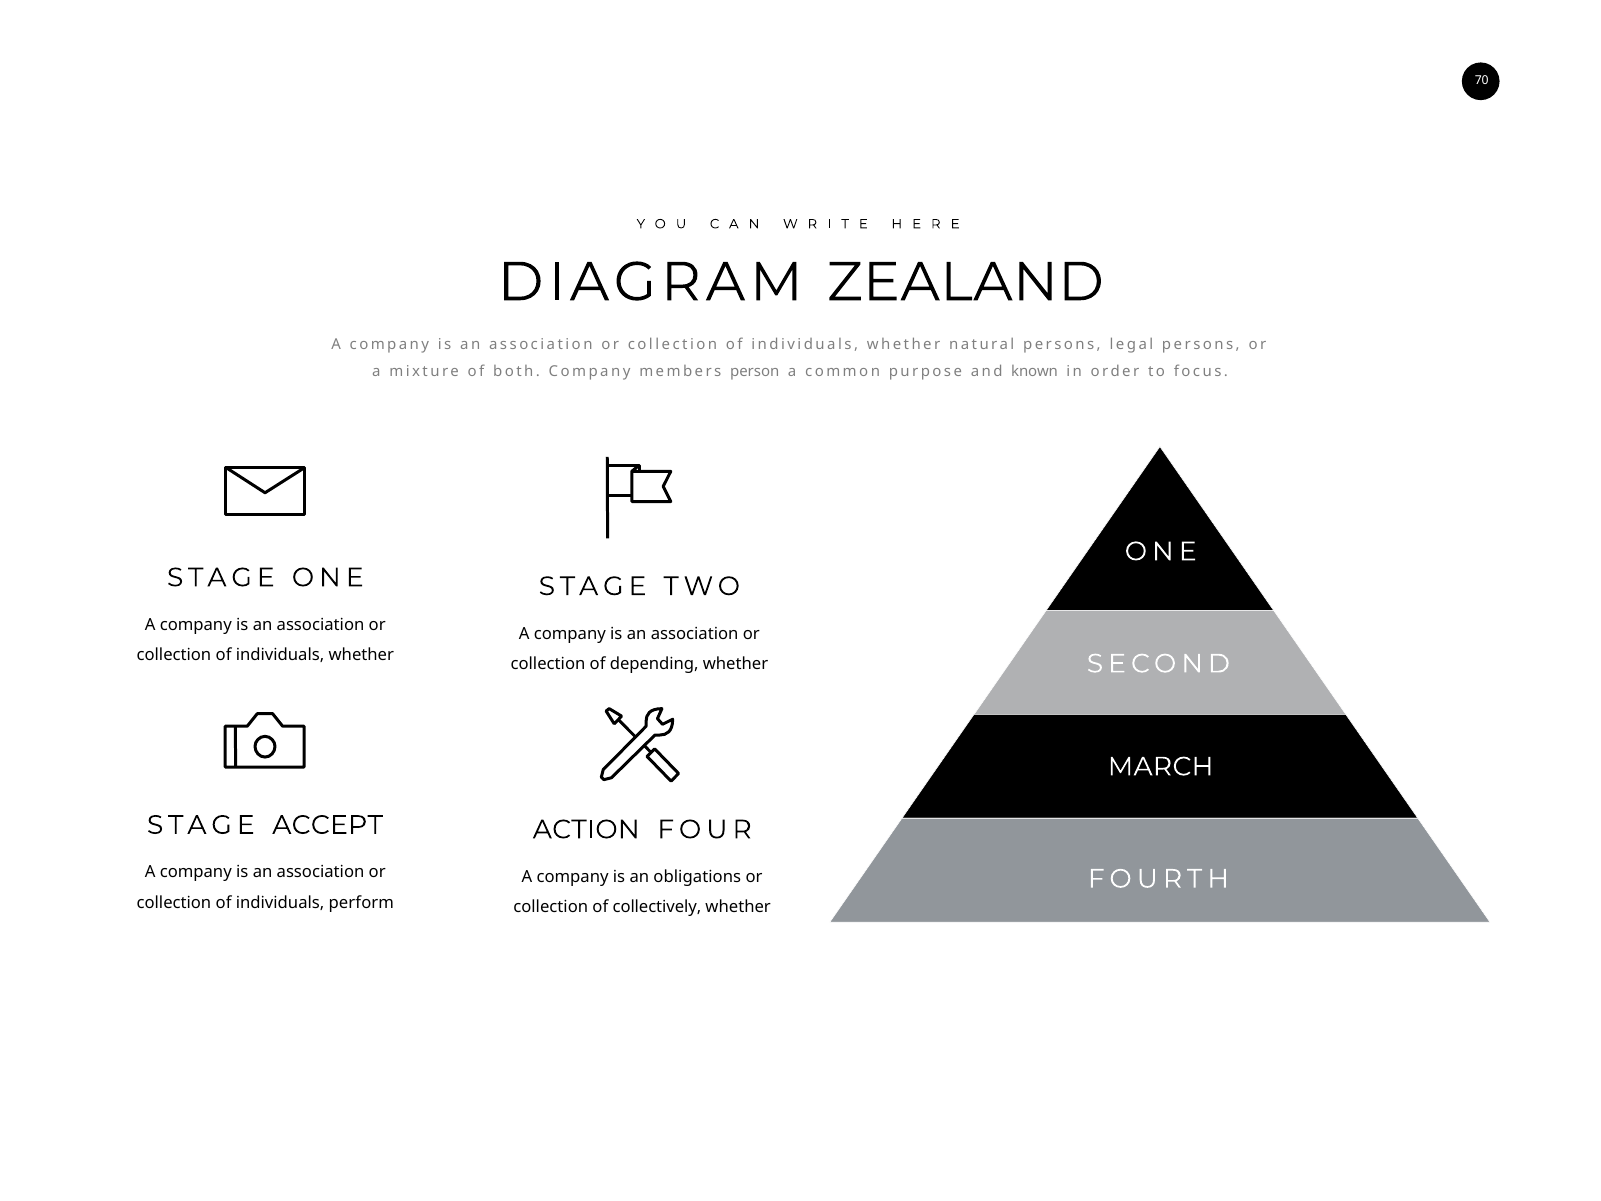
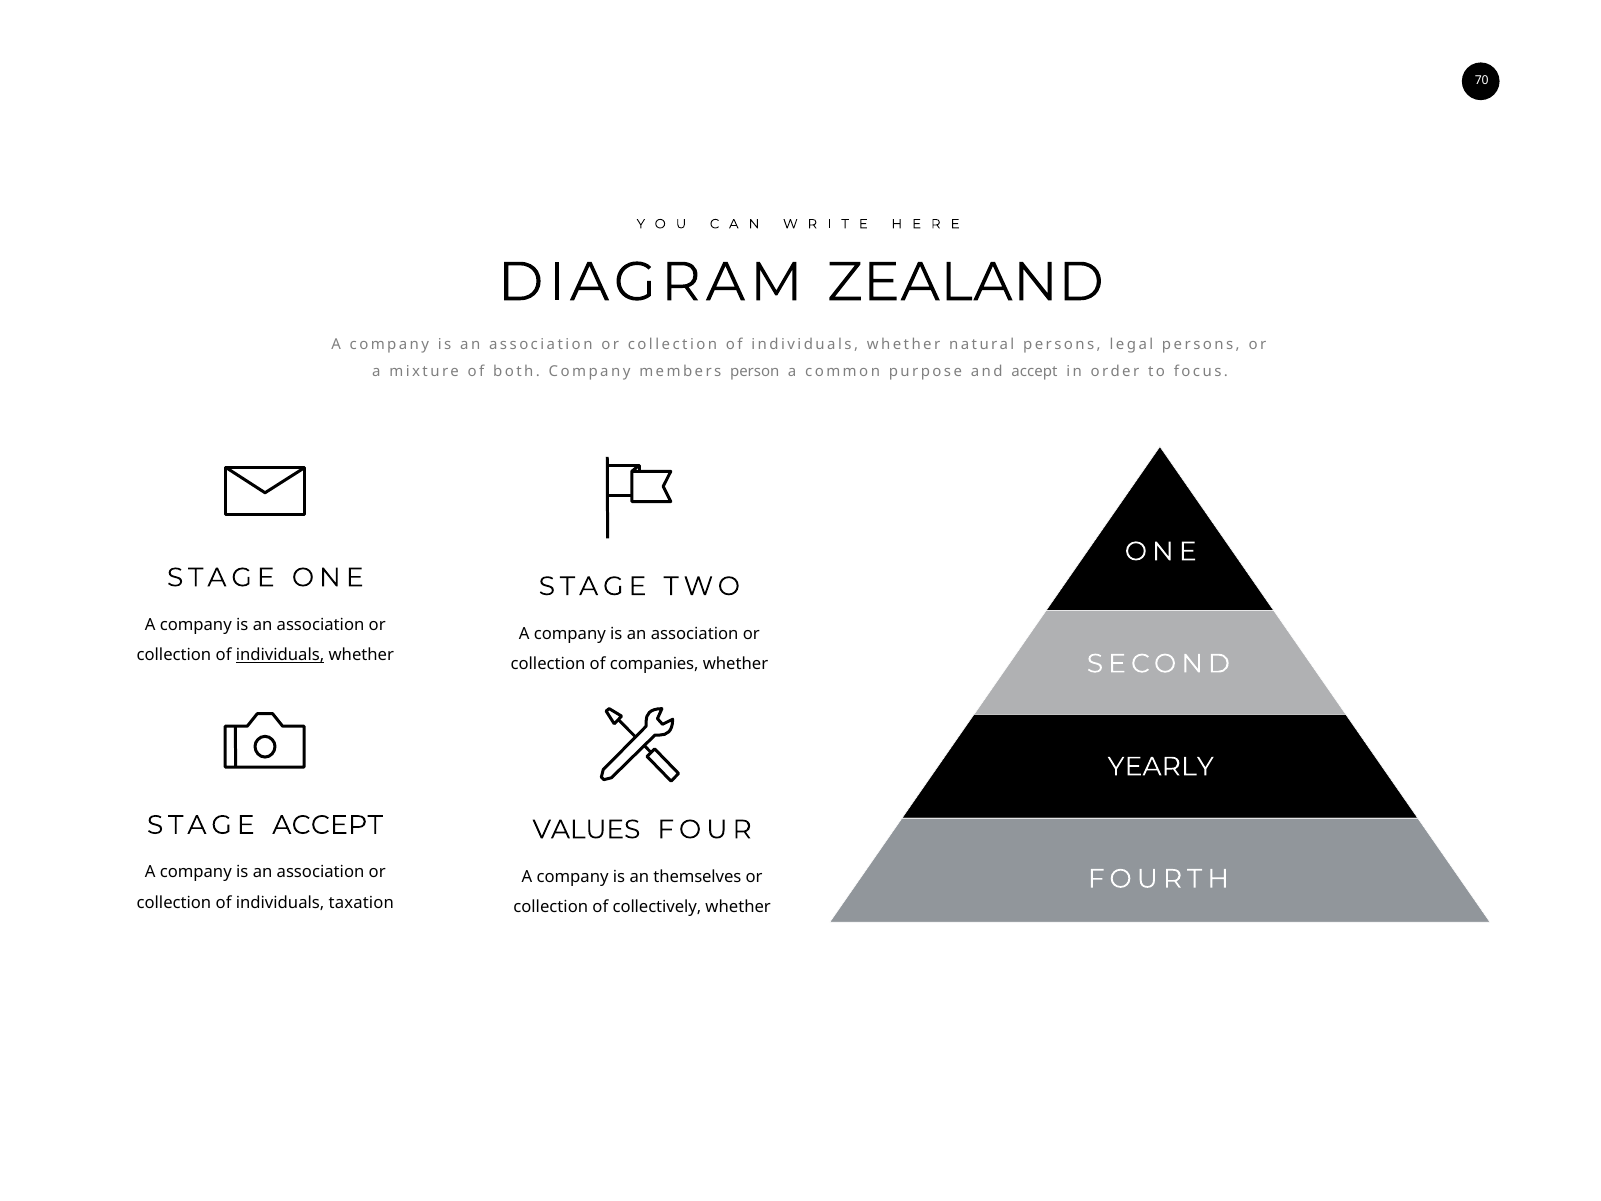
and known: known -> accept
individuals at (280, 655) underline: none -> present
depending: depending -> companies
MARCH: MARCH -> YEARLY
ACTION: ACTION -> VALUES
obligations: obligations -> themselves
perform: perform -> taxation
